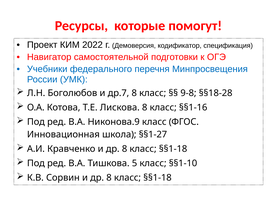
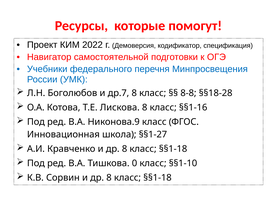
9-8: 9-8 -> 8-8
5: 5 -> 0
